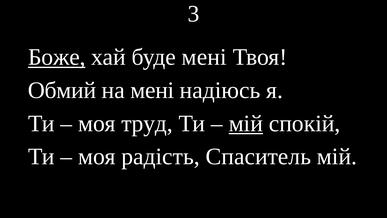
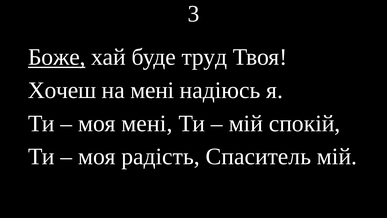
буде мені: мені -> труд
Обмий: Обмий -> Хочеш
моя труд: труд -> мені
мій at (246, 123) underline: present -> none
